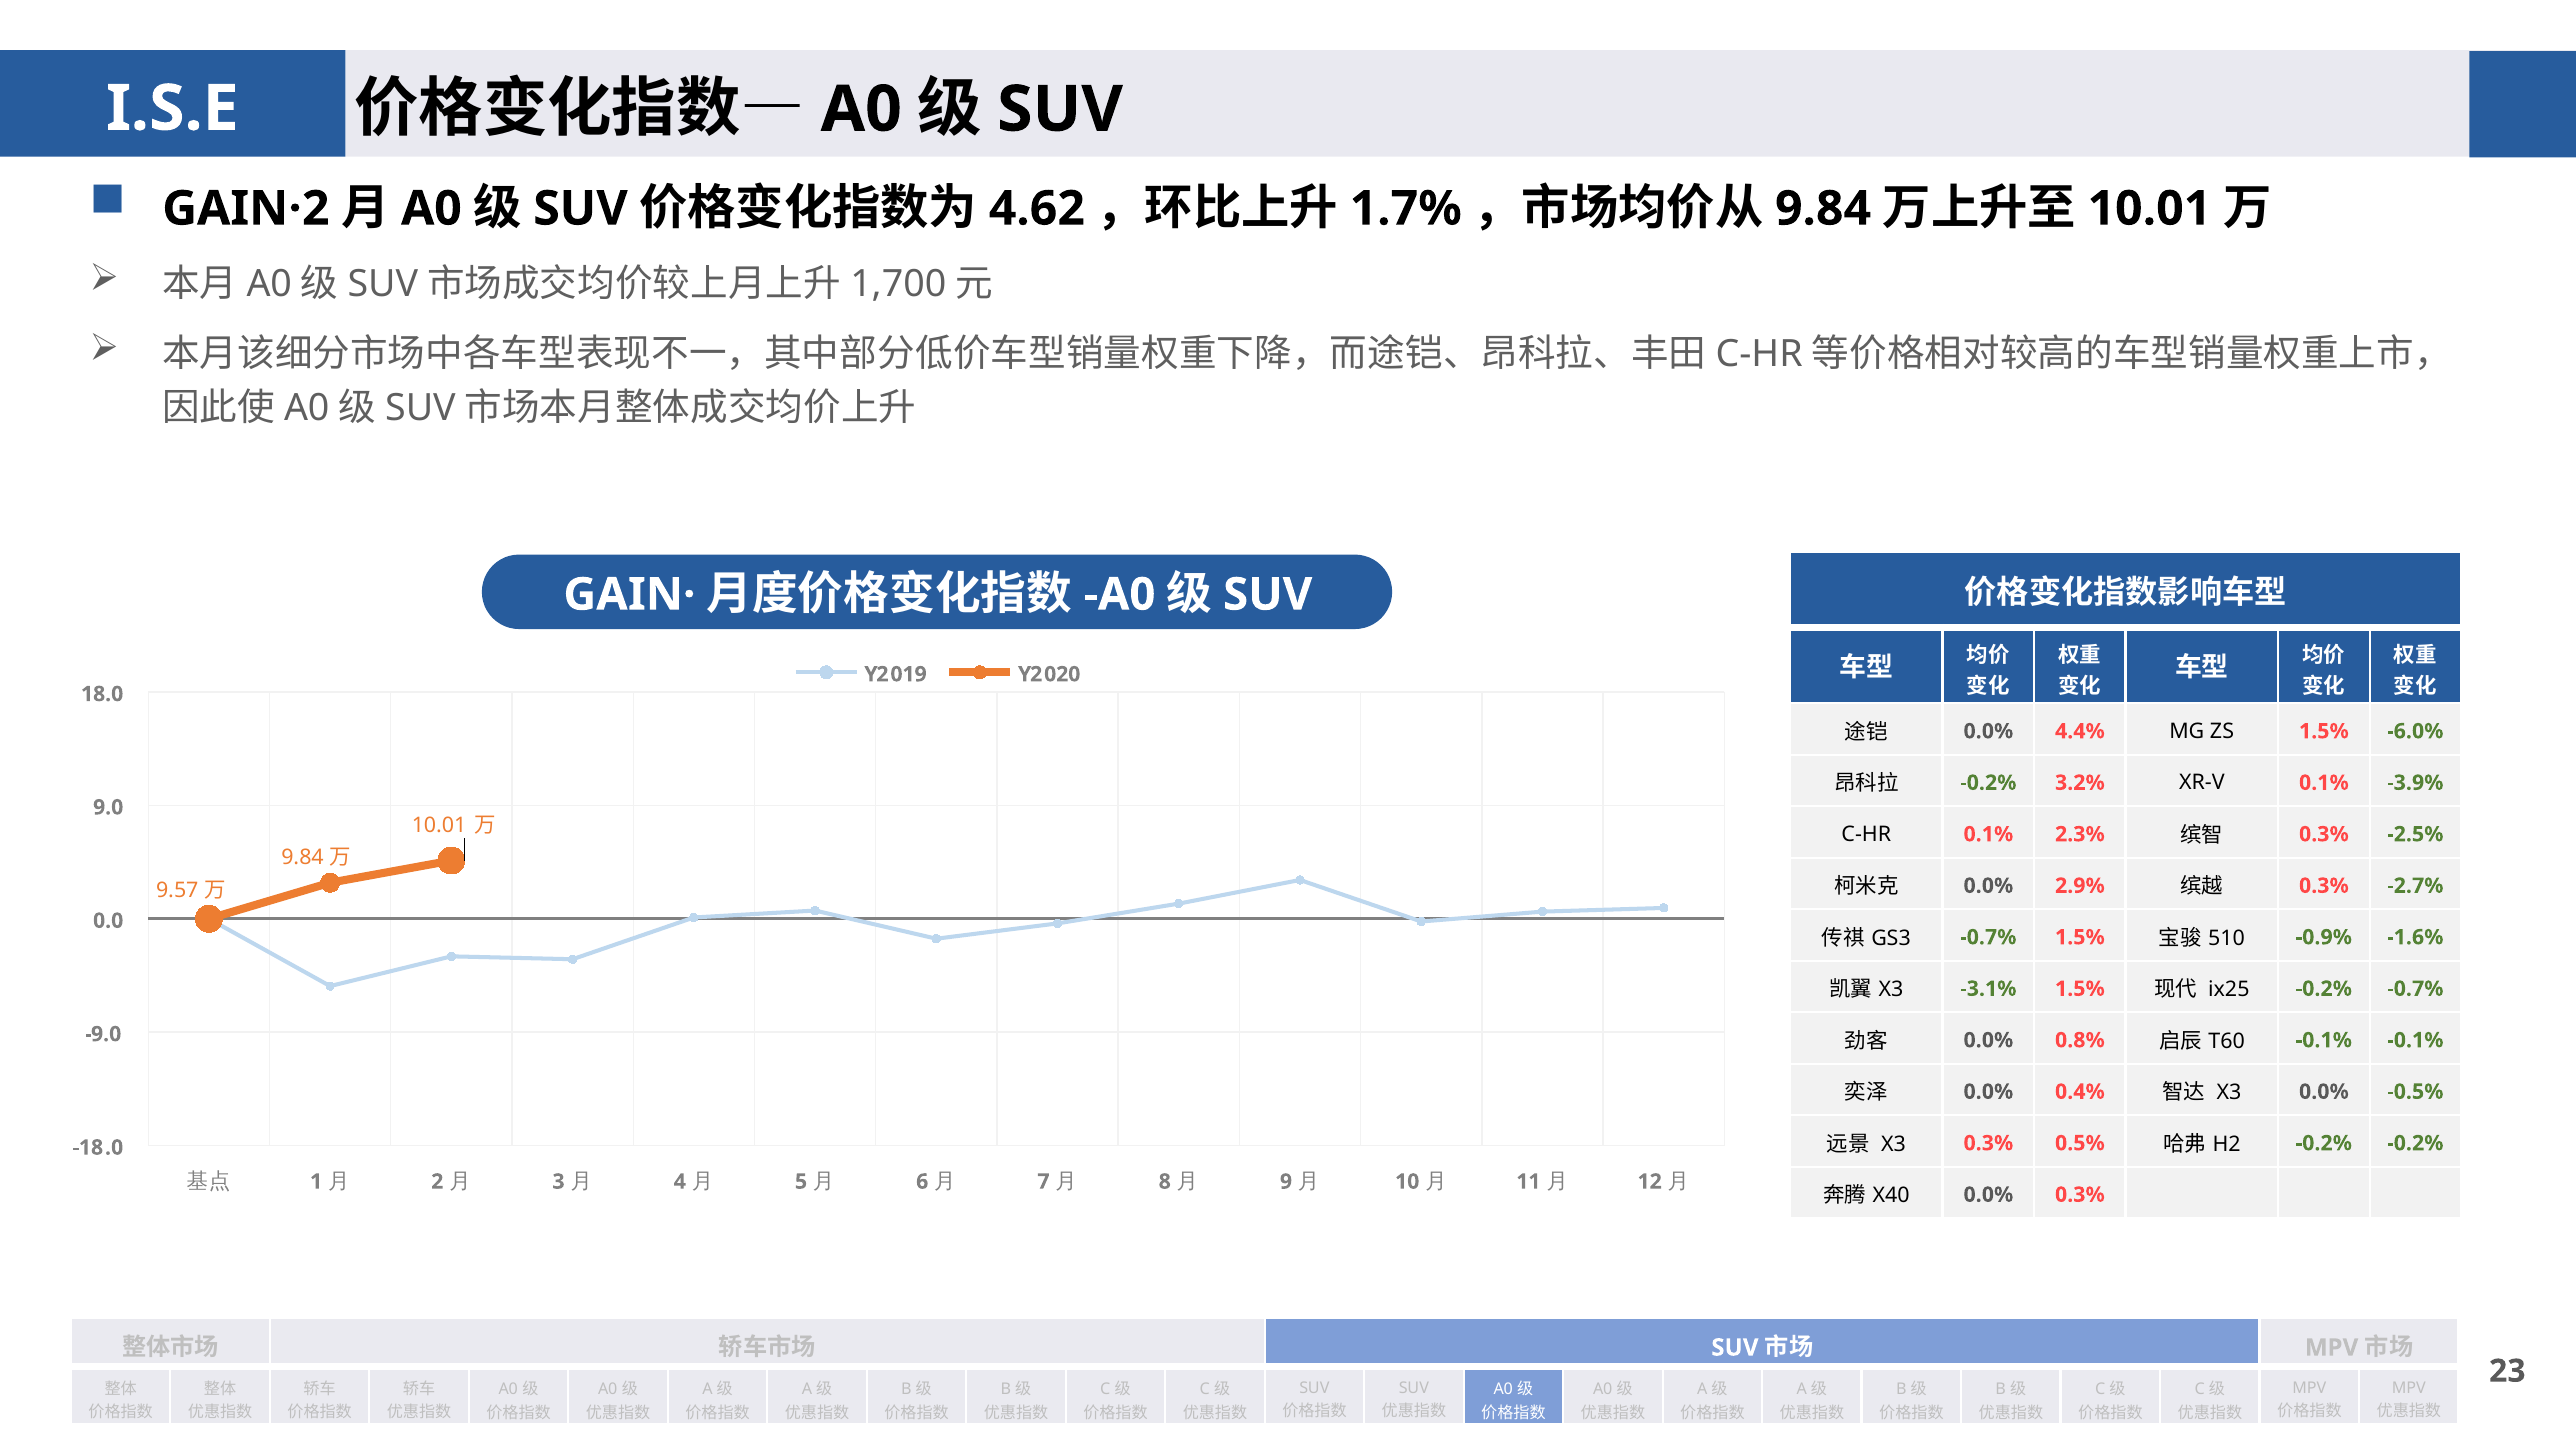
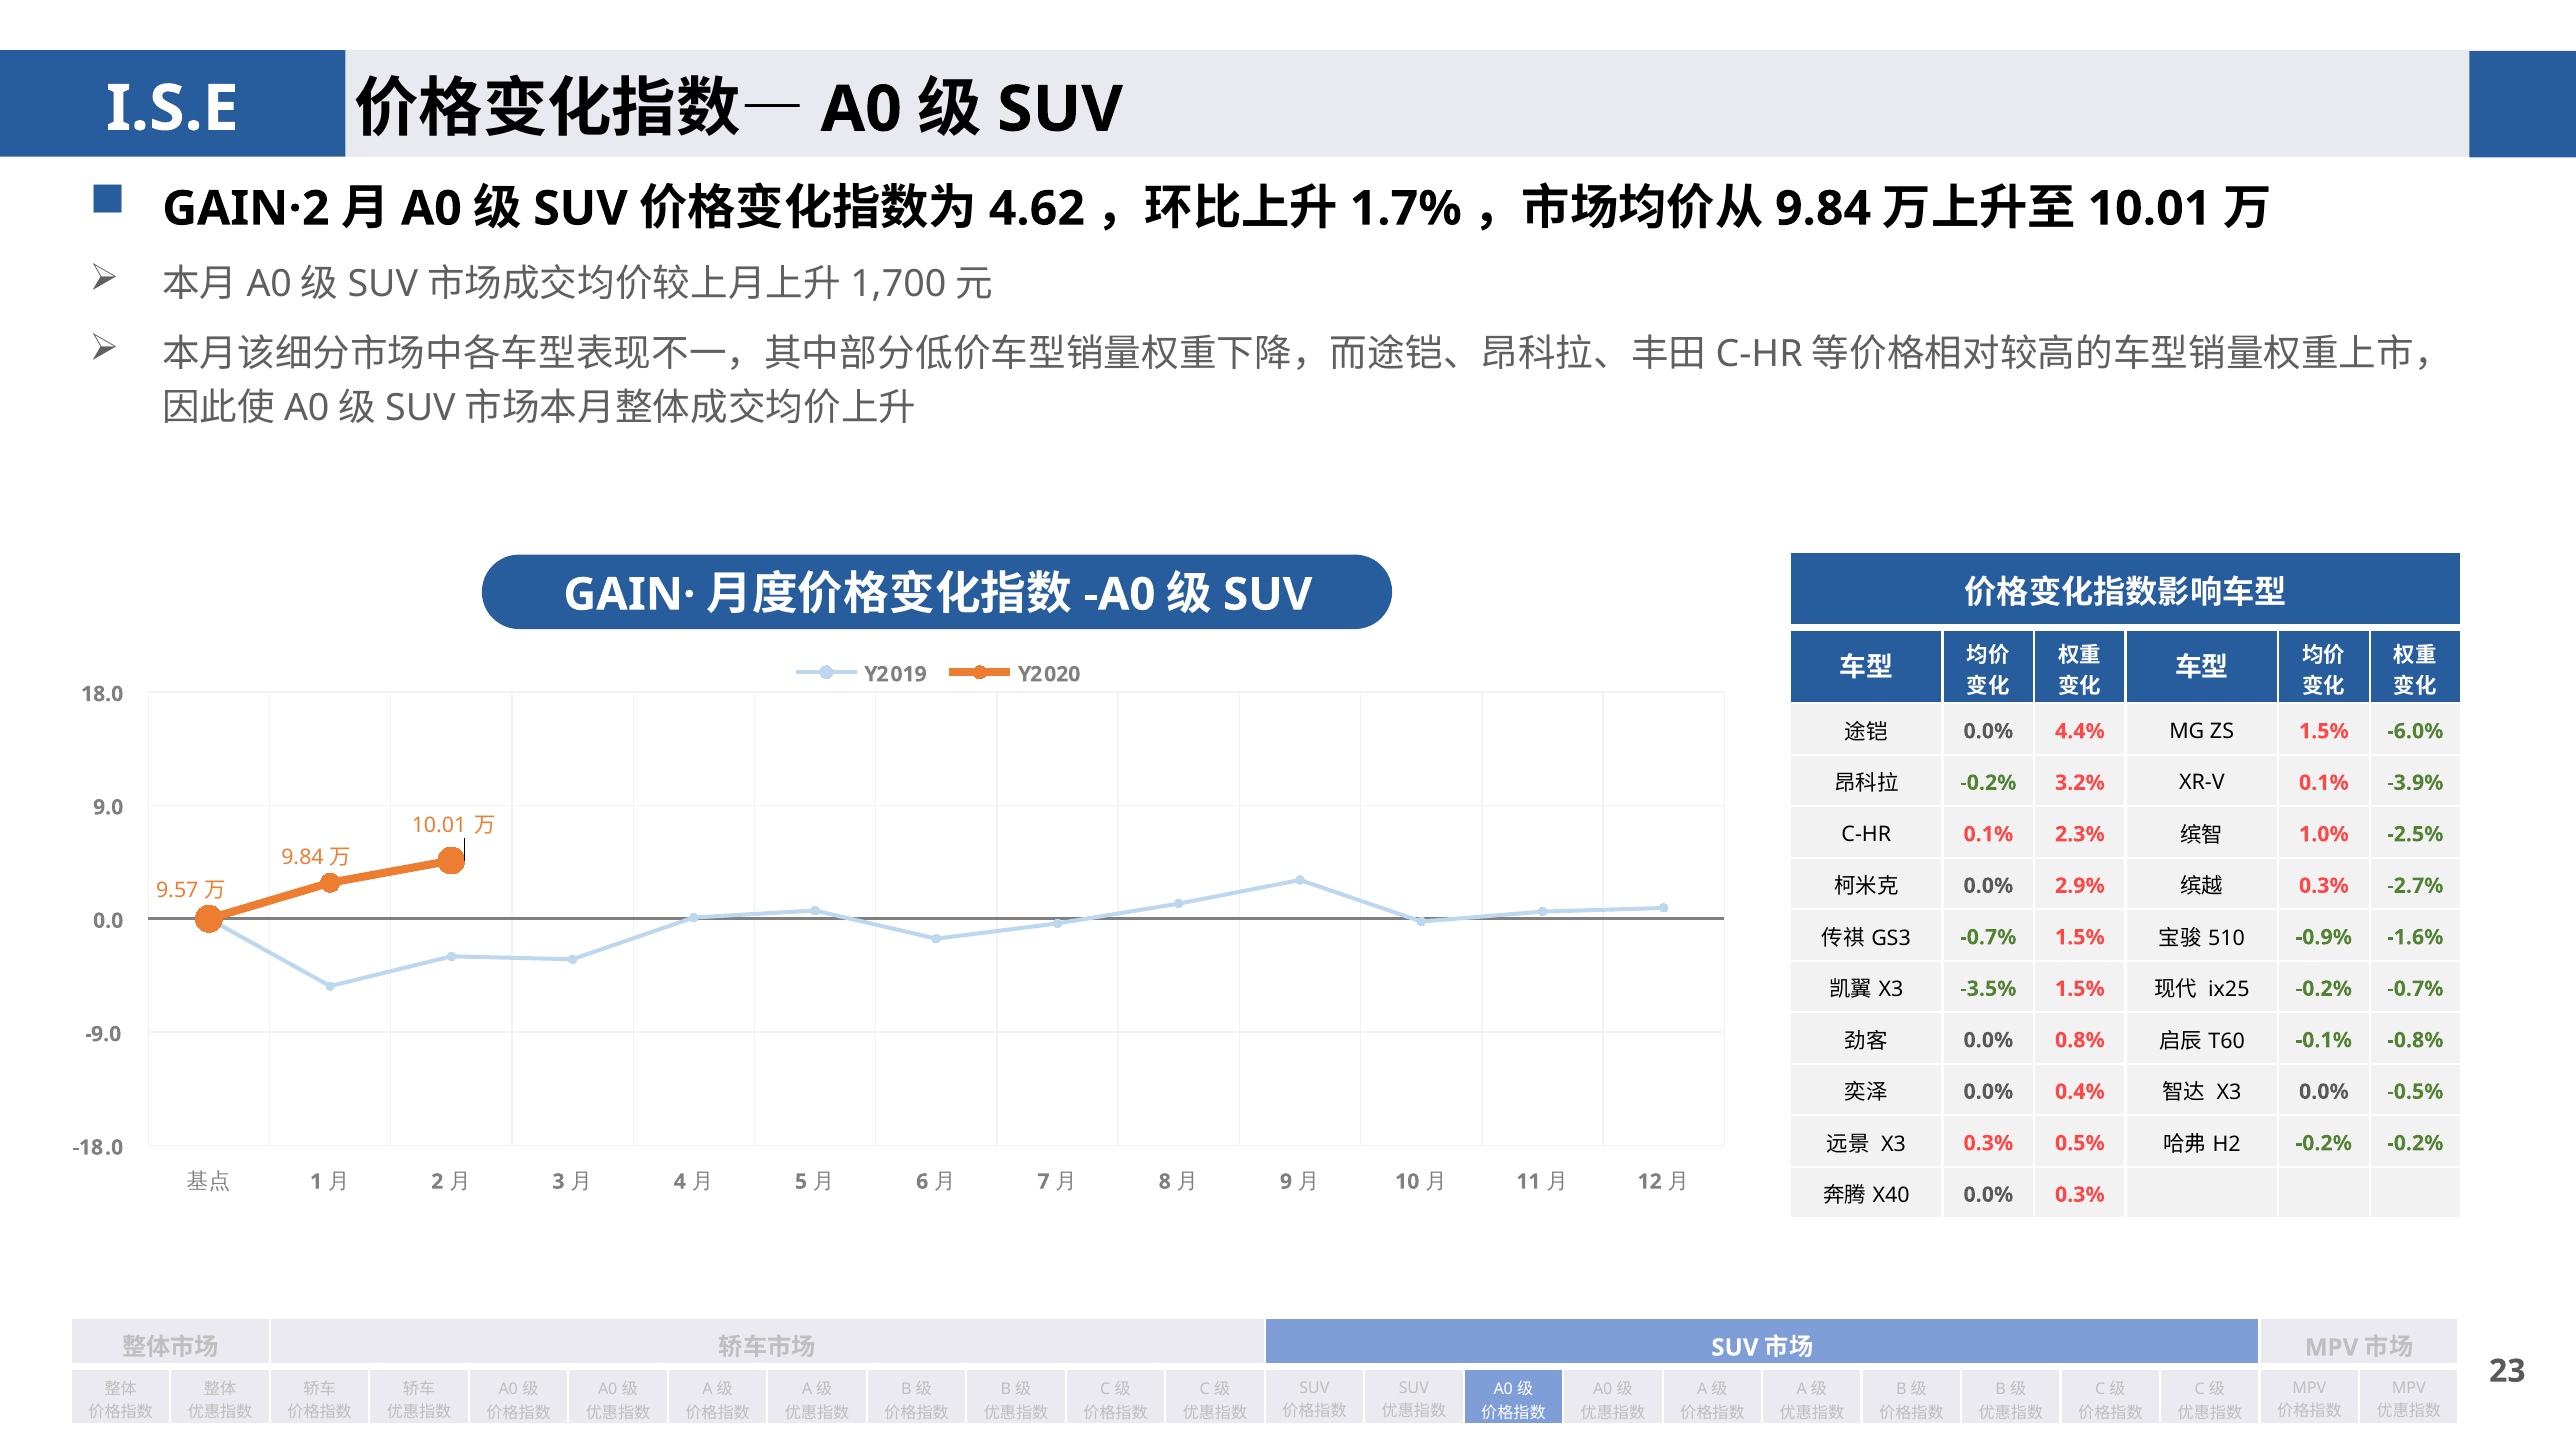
0.3% at (2324, 834): 0.3% -> 1.0%
-3.1%: -3.1% -> -3.5%
-0.1% -0.1%: -0.1% -> -0.8%
